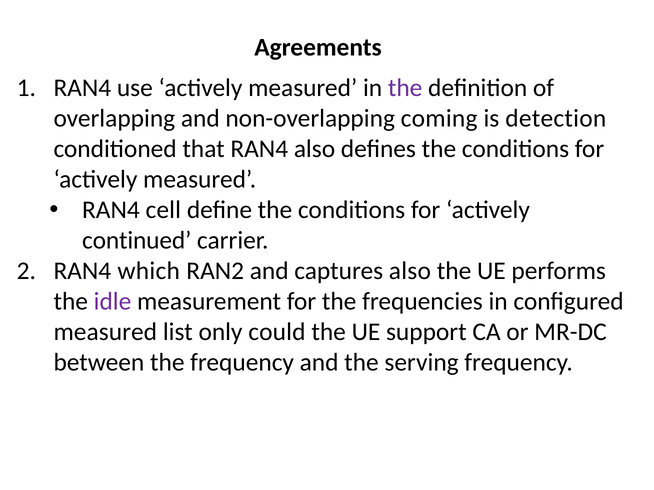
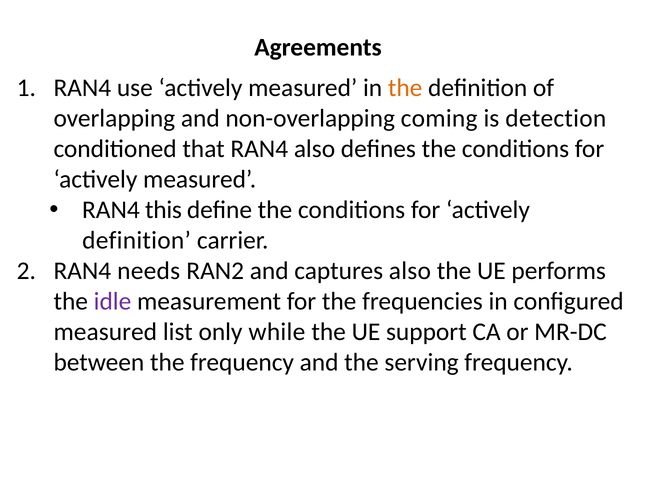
the at (405, 88) colour: purple -> orange
cell: cell -> this
continued at (137, 241): continued -> definition
which: which -> needs
could: could -> while
